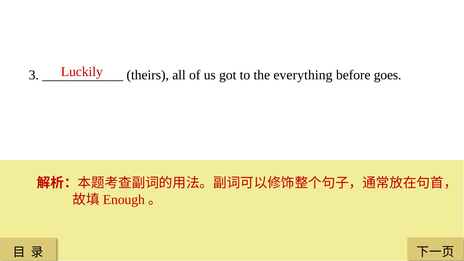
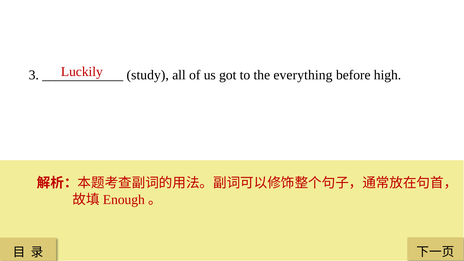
theirs: theirs -> study
goes: goes -> high
